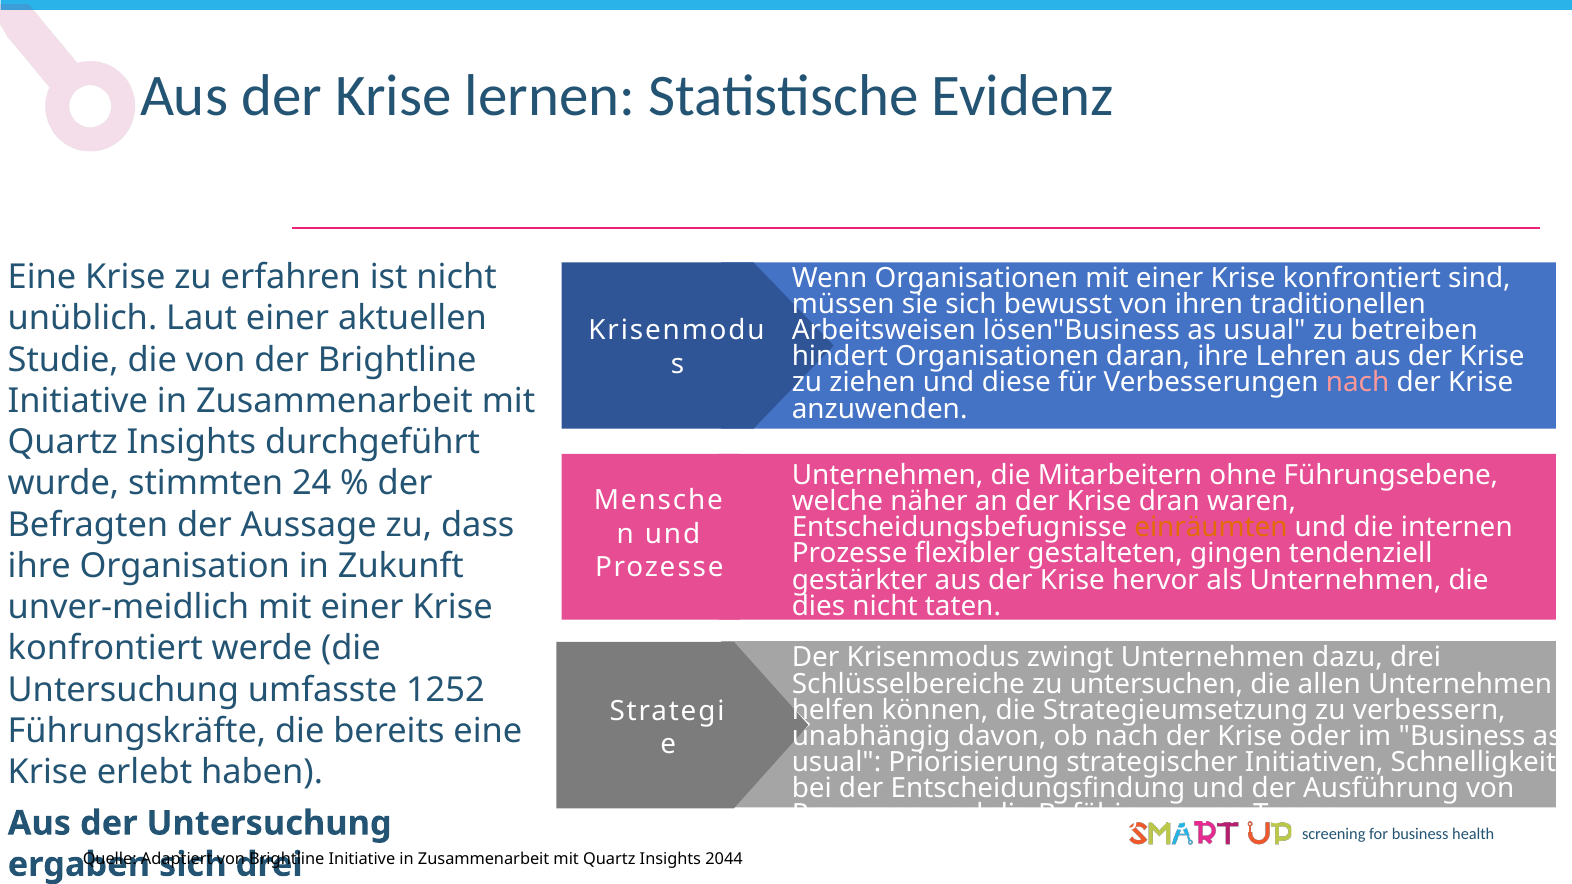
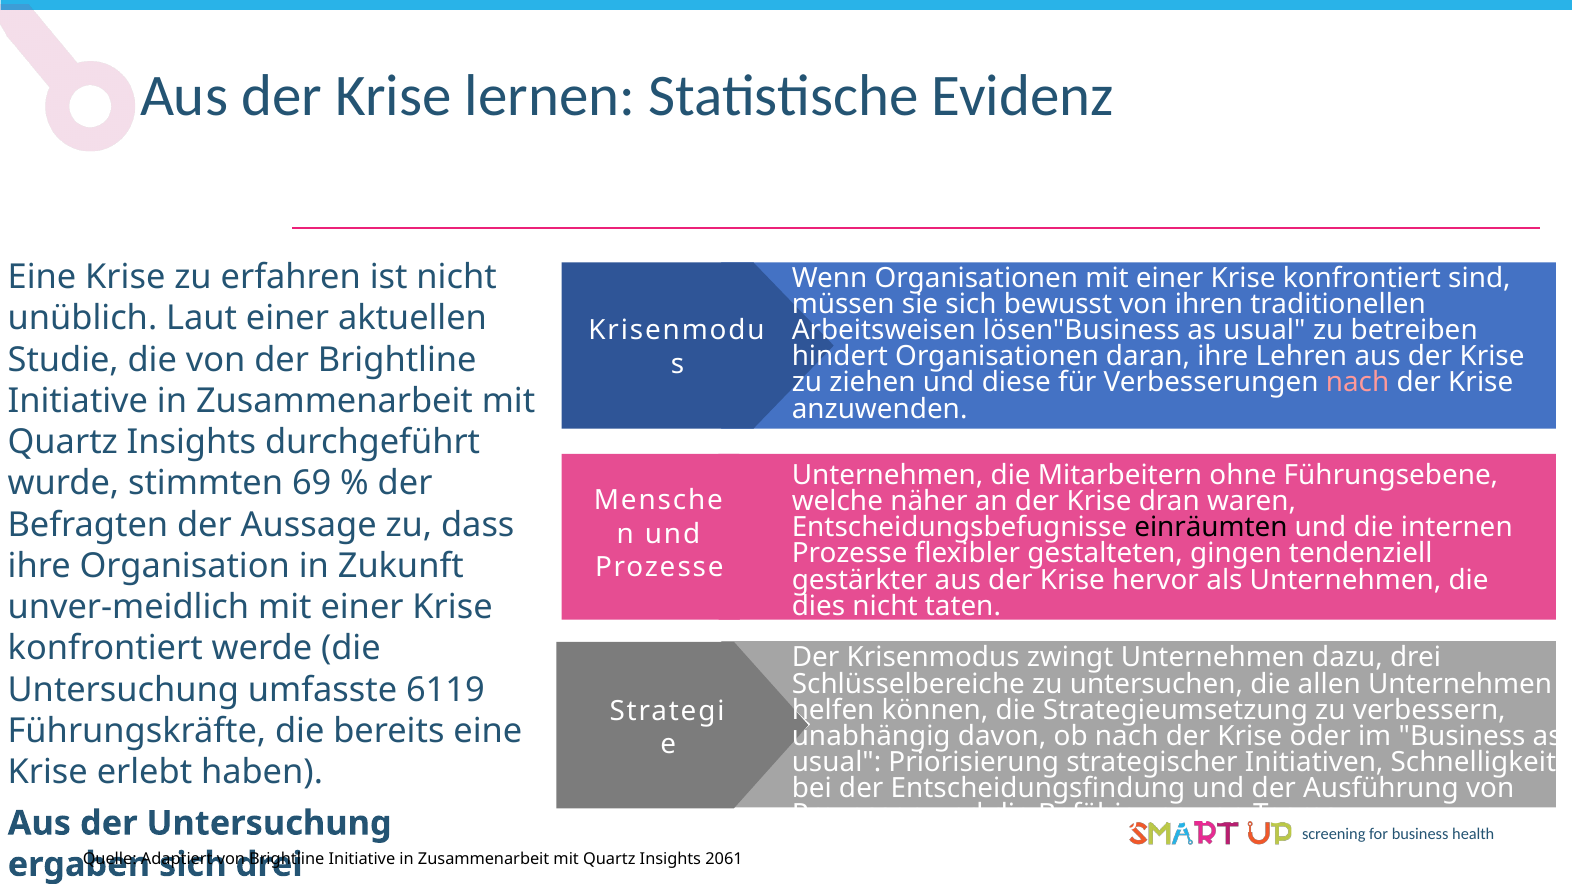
24: 24 -> 69
einräumten colour: orange -> black
1252: 1252 -> 6119
2044: 2044 -> 2061
